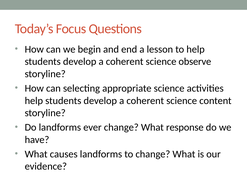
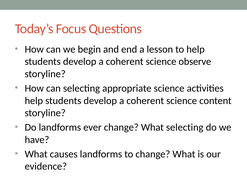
What response: response -> selecting
